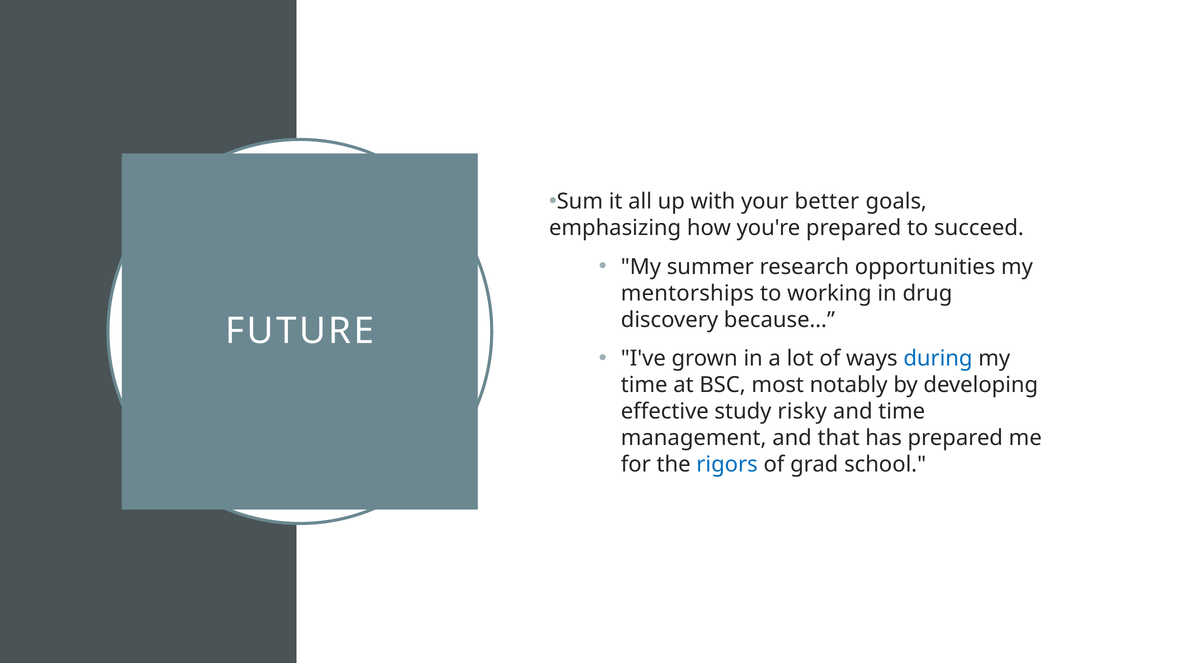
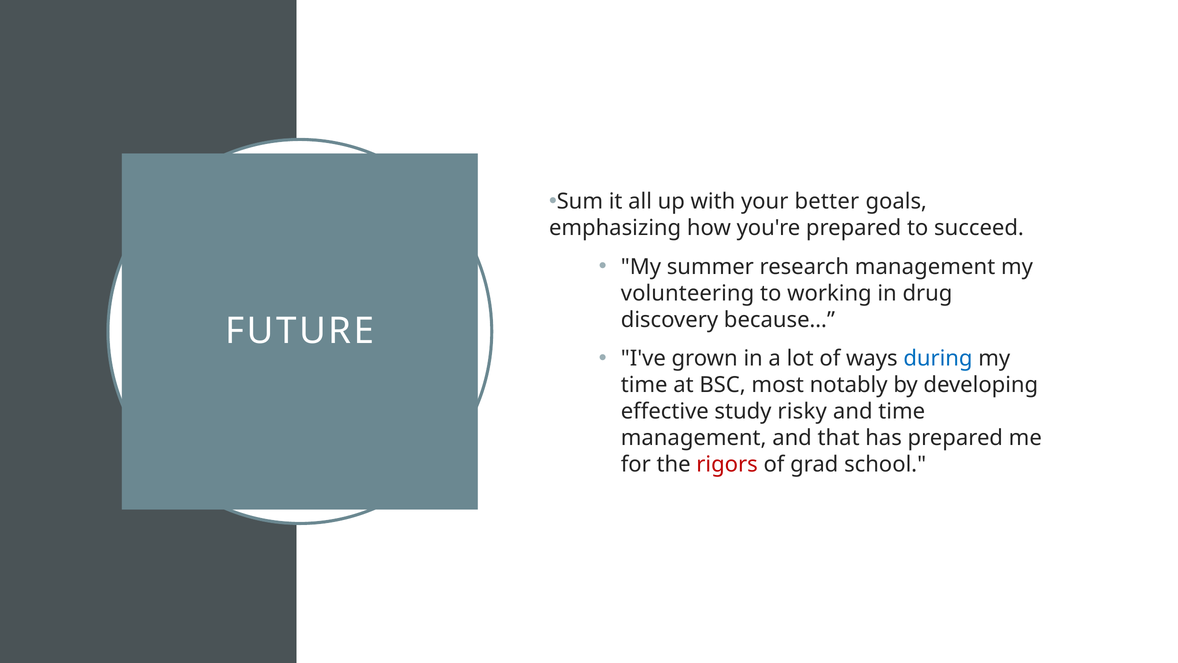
research opportunities: opportunities -> management
mentorships: mentorships -> volunteering
rigors colour: blue -> red
